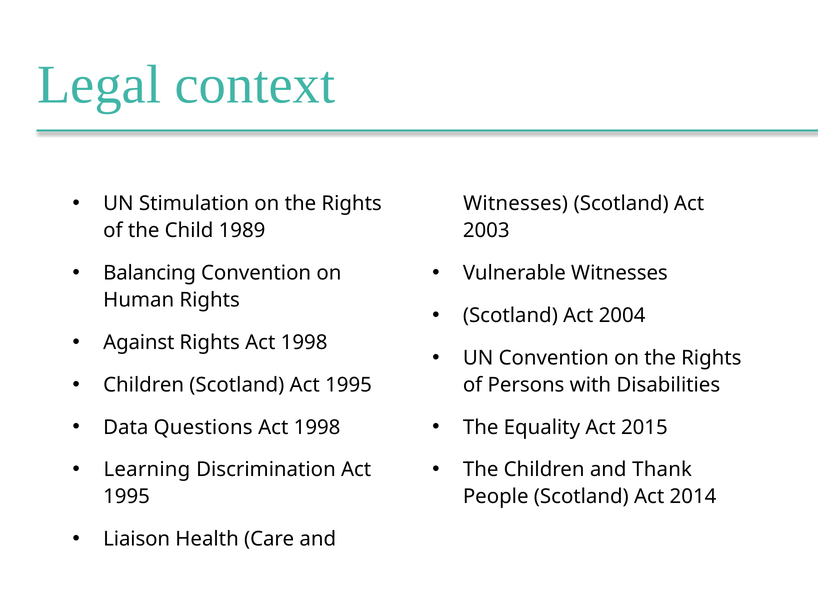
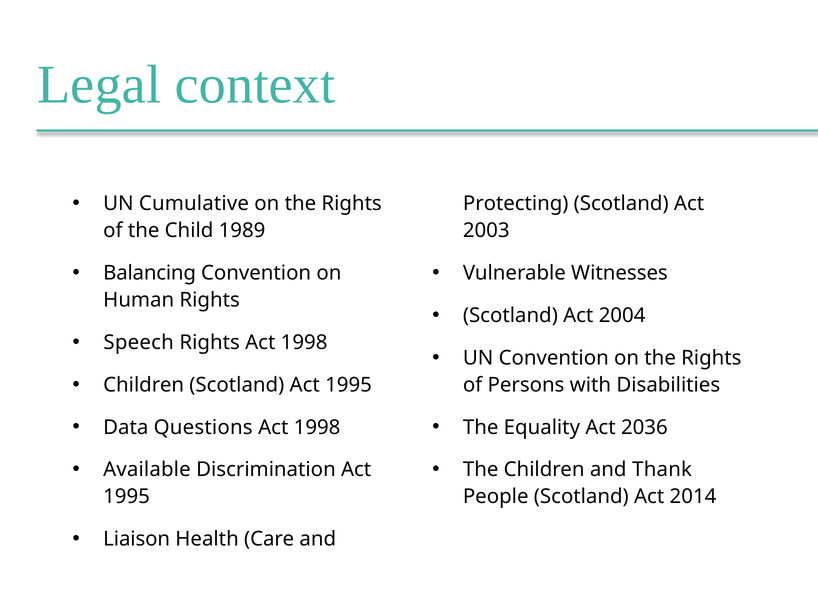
Stimulation: Stimulation -> Cumulative
Witnesses at (516, 204): Witnesses -> Protecting
Against: Against -> Speech
2015: 2015 -> 2036
Learning: Learning -> Available
